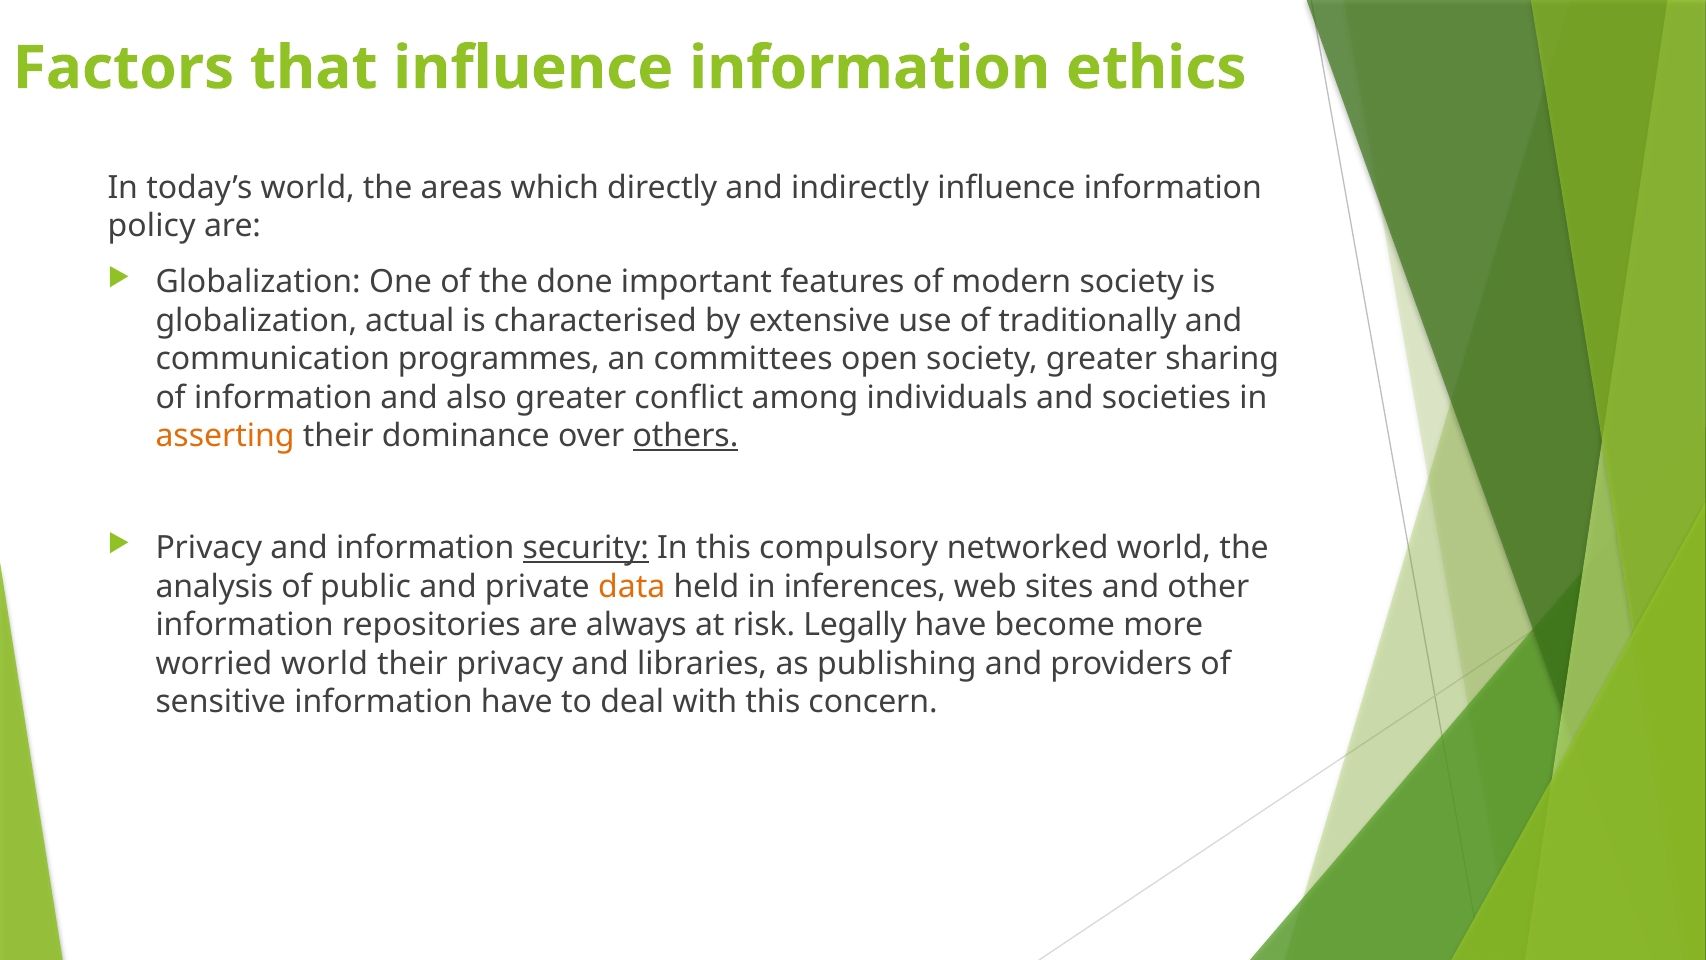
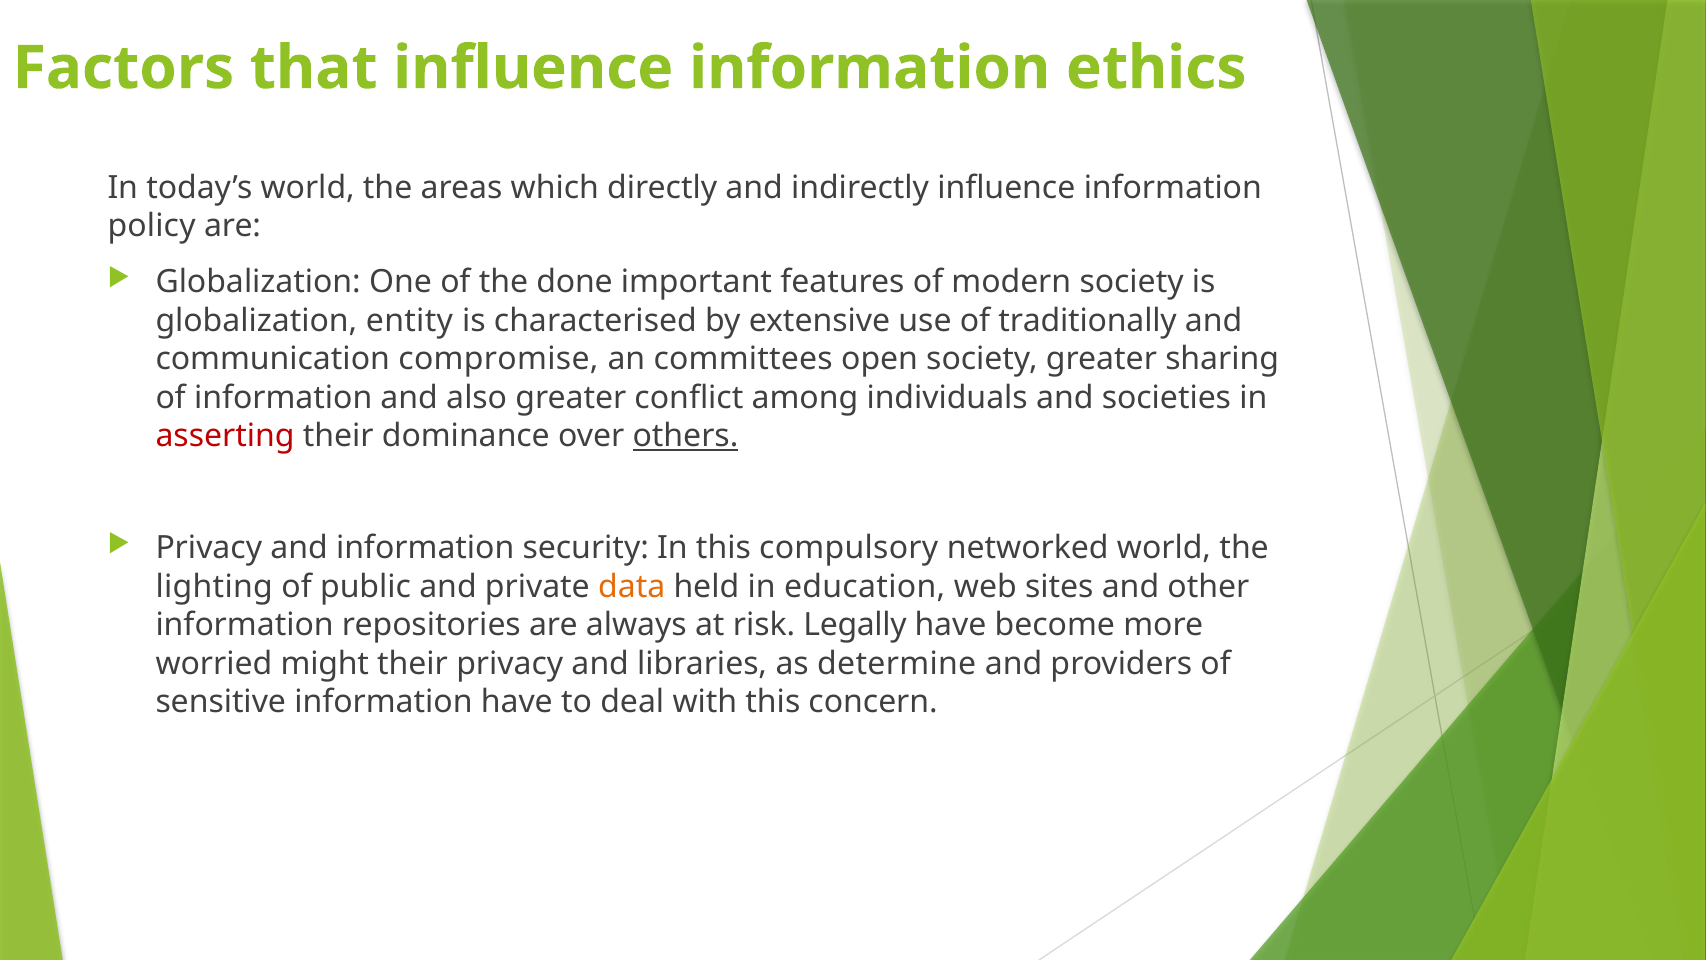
actual: actual -> entity
programmes: programmes -> compromise
asserting colour: orange -> red
security underline: present -> none
analysis: analysis -> lighting
inferences: inferences -> education
worried world: world -> might
publishing: publishing -> determine
